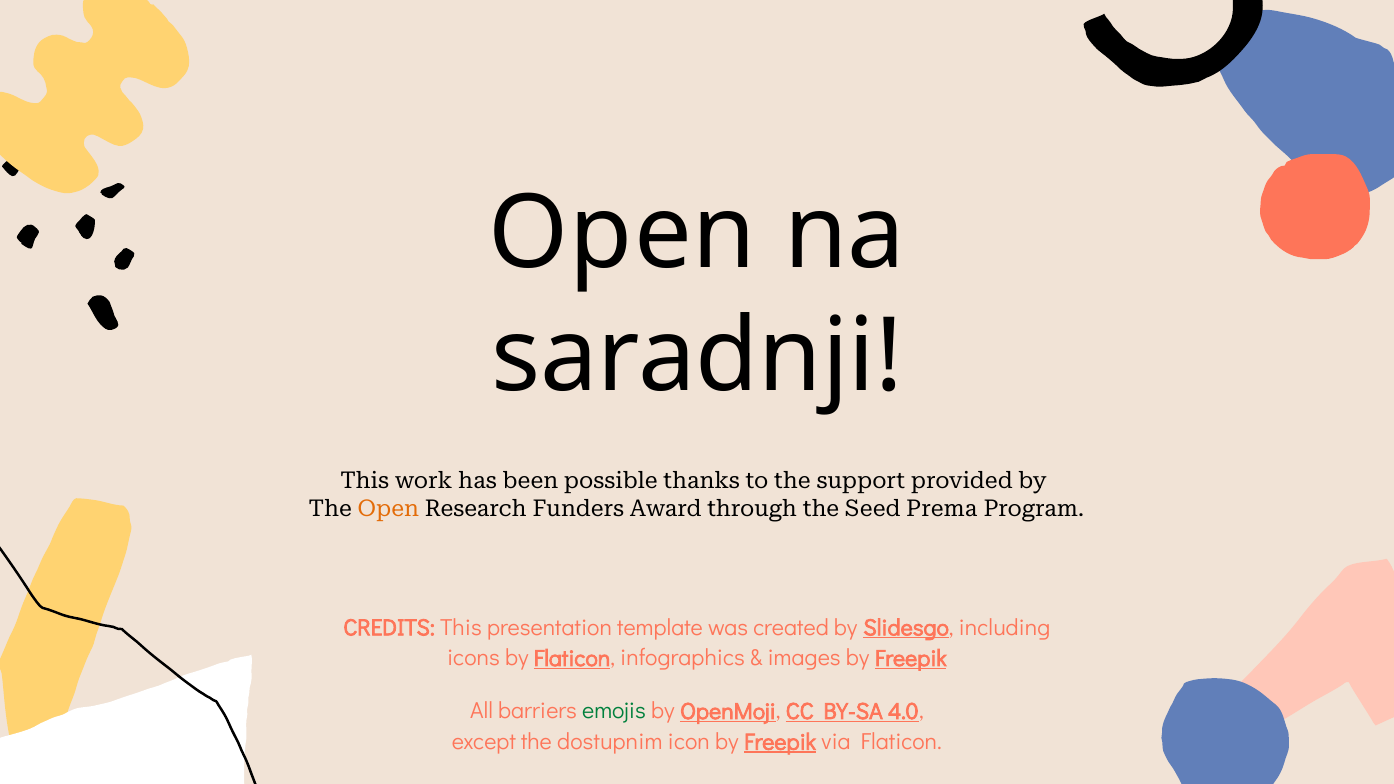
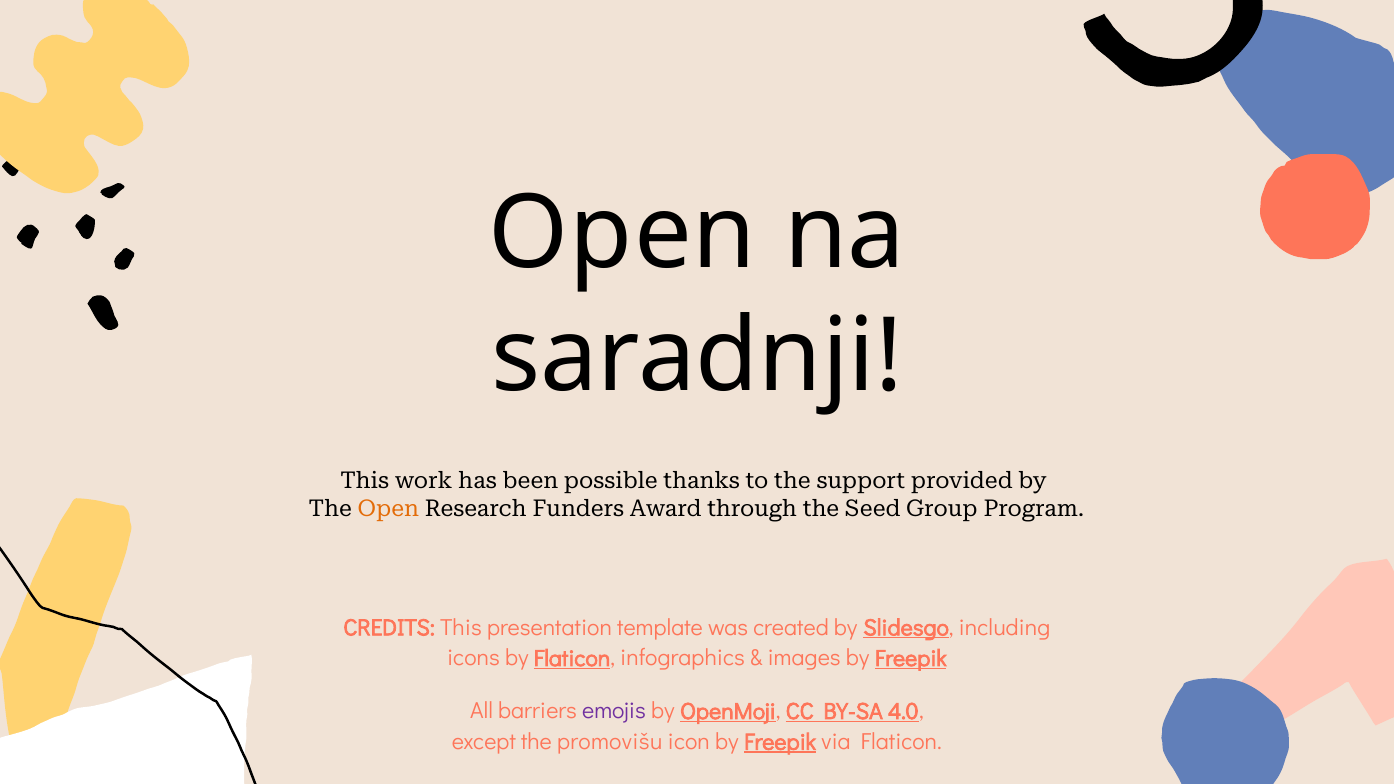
Prema: Prema -> Group
emojis colour: green -> purple
dostupnim: dostupnim -> promovišu
